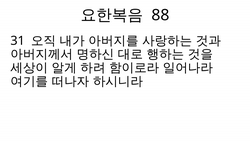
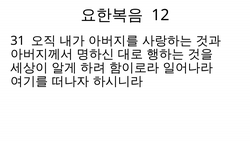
88: 88 -> 12
